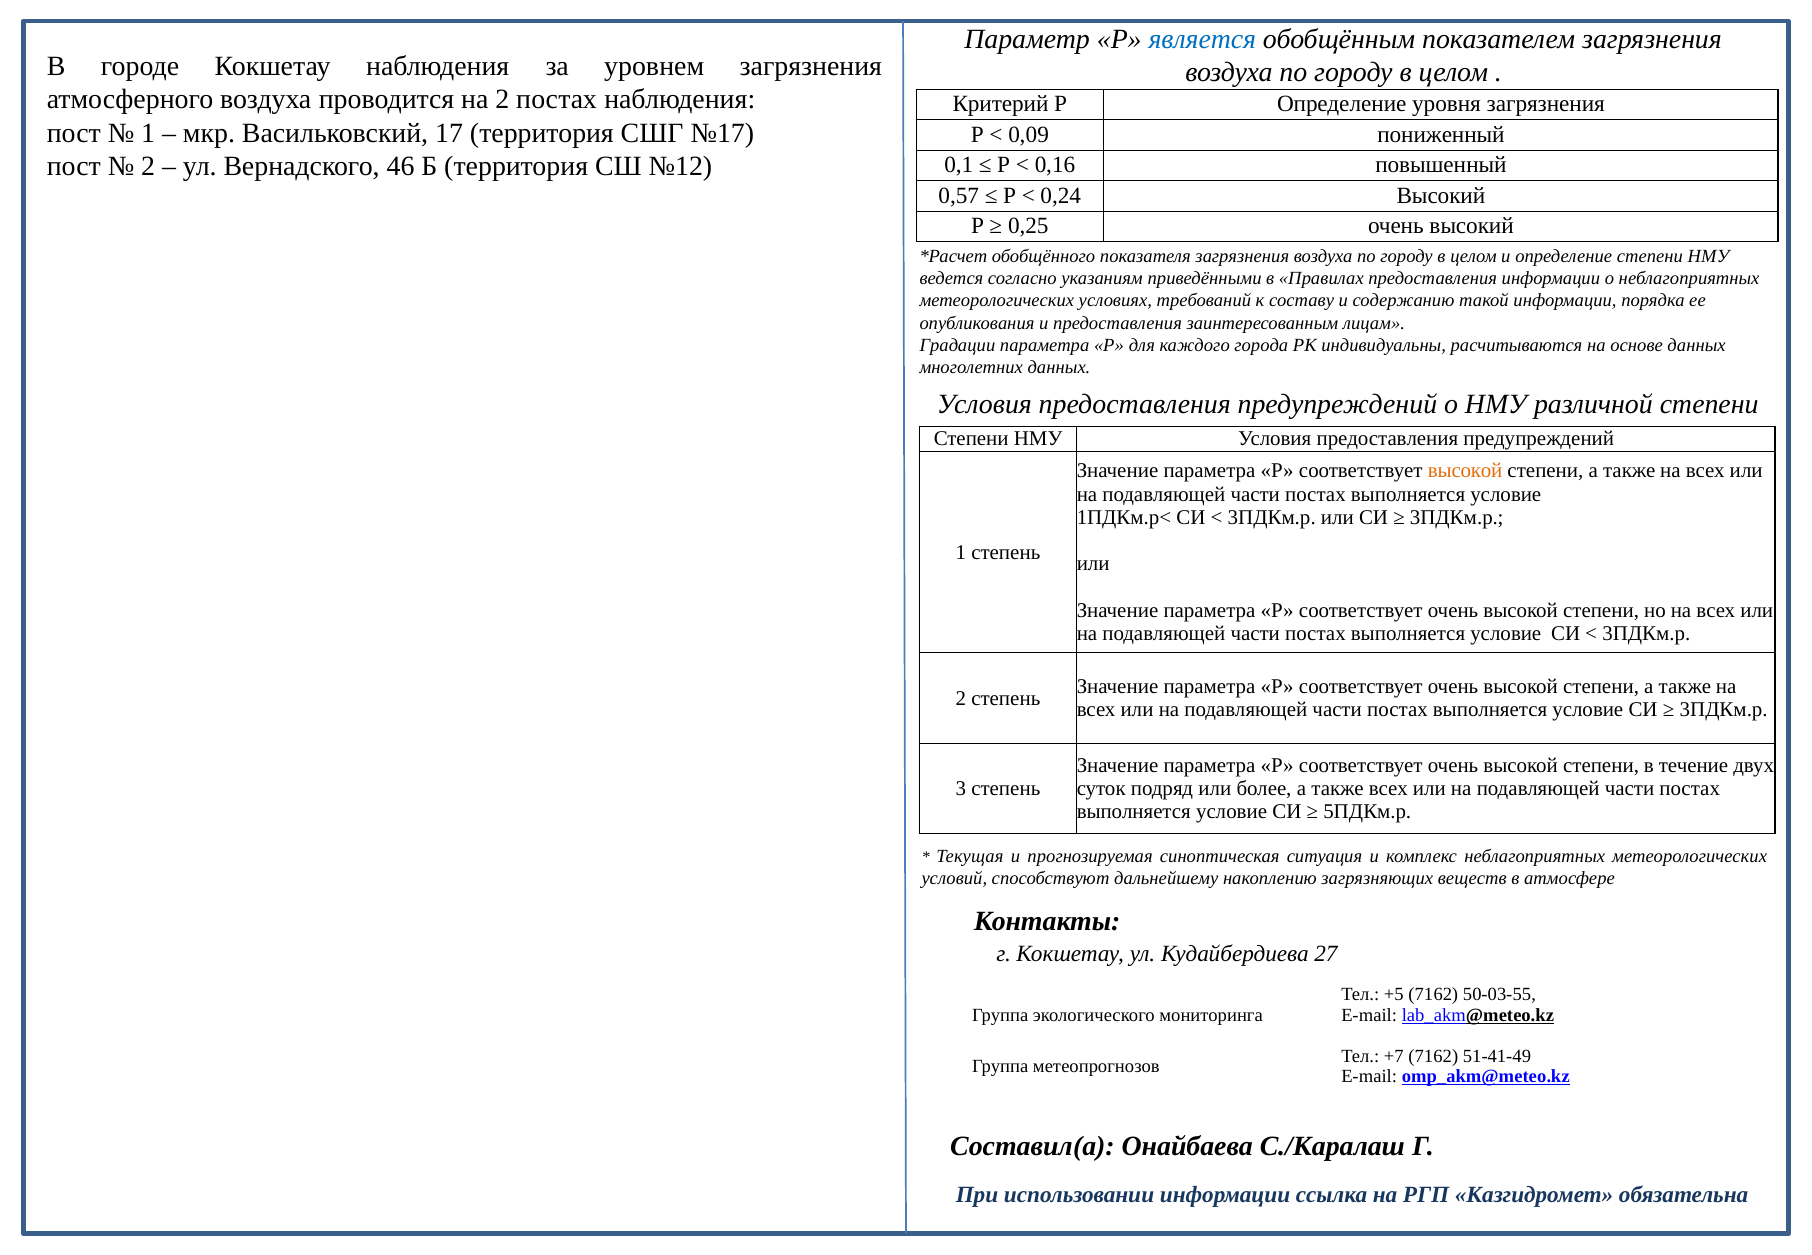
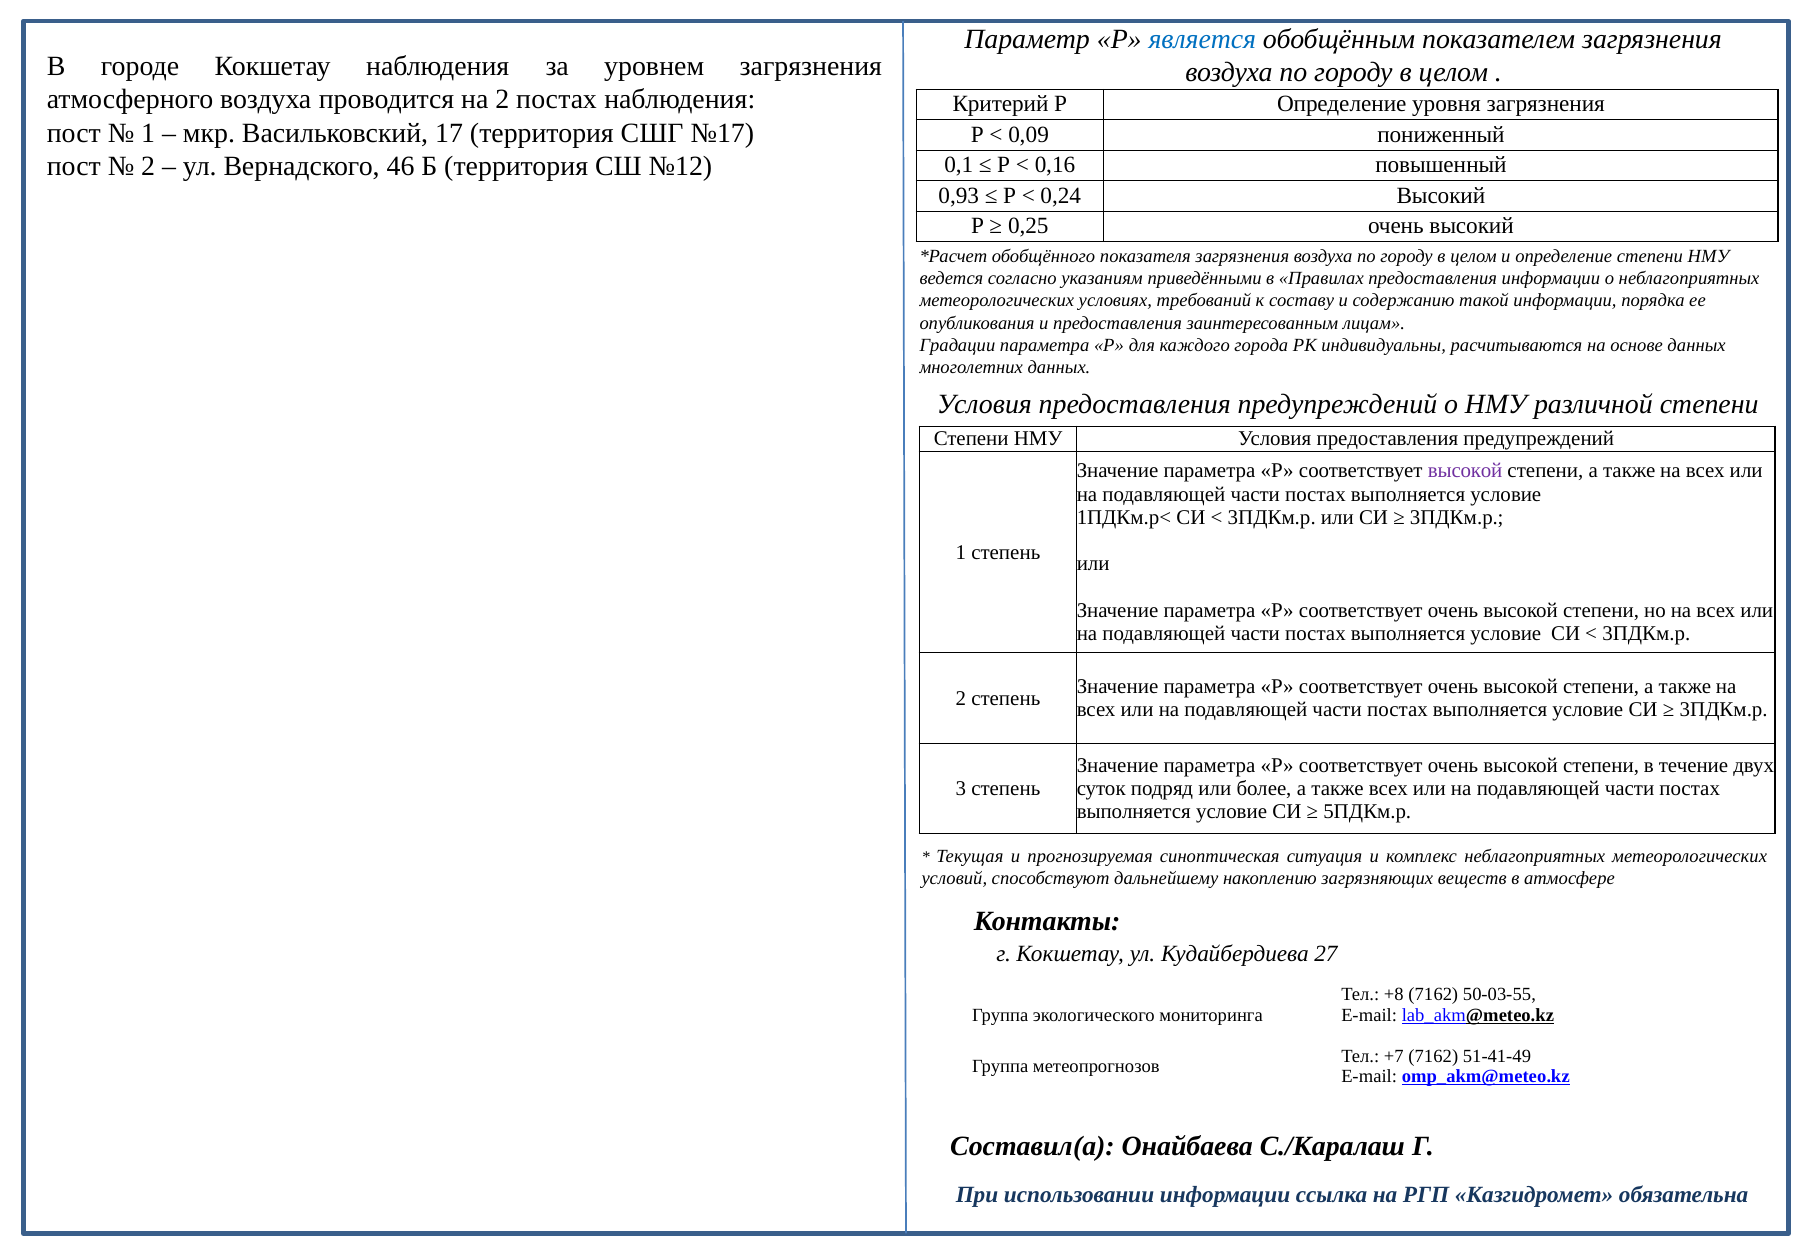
0,57: 0,57 -> 0,93
высокой at (1465, 471) colour: orange -> purple
+5: +5 -> +8
